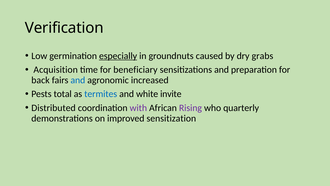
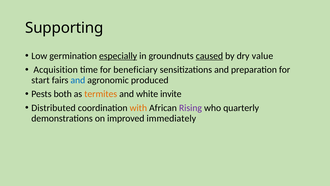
Verification: Verification -> Supporting
caused underline: none -> present
grabs: grabs -> value
back: back -> start
increased: increased -> produced
total: total -> both
termites colour: blue -> orange
with colour: purple -> orange
sensitization: sensitization -> immediately
